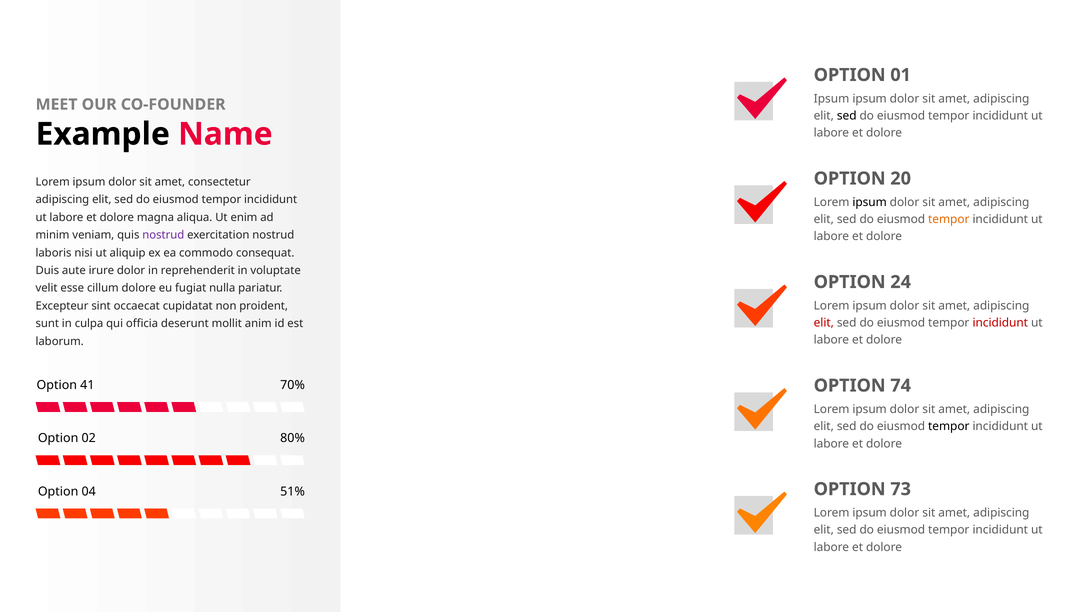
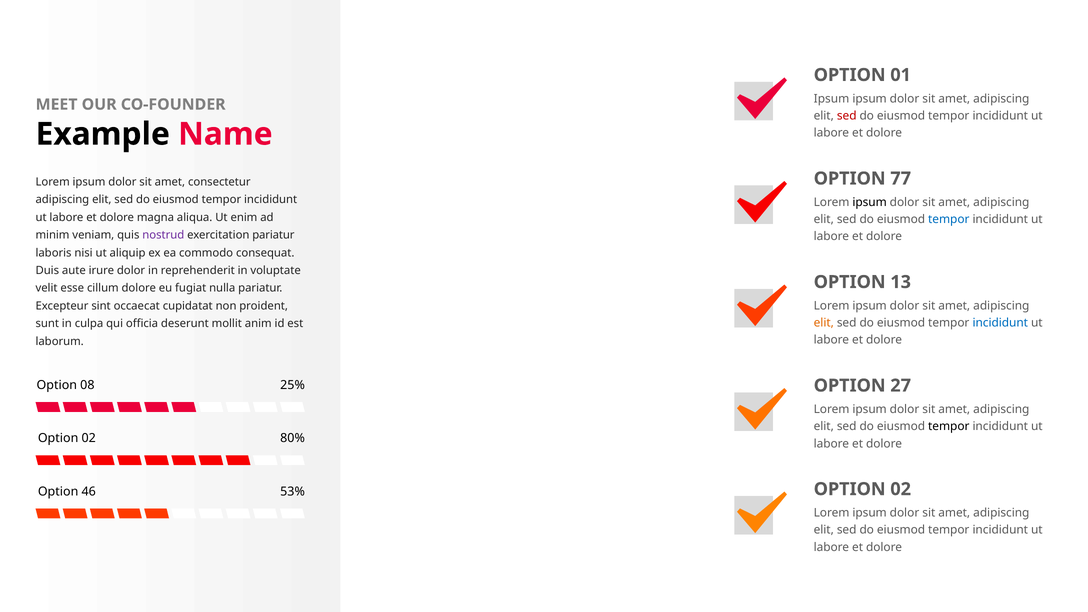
sed at (847, 116) colour: black -> red
20: 20 -> 77
tempor at (949, 219) colour: orange -> blue
exercitation nostrud: nostrud -> pariatur
24: 24 -> 13
elit at (824, 323) colour: red -> orange
incididunt at (1000, 323) colour: red -> blue
41: 41 -> 08
70%: 70% -> 25%
74: 74 -> 27
73 at (901, 489): 73 -> 02
04: 04 -> 46
51%: 51% -> 53%
